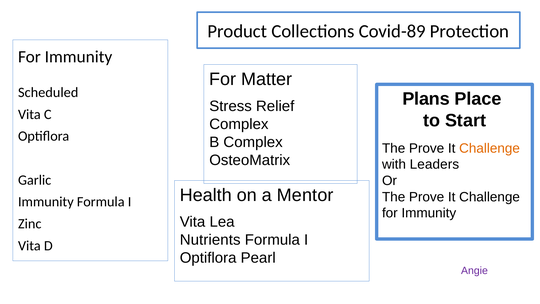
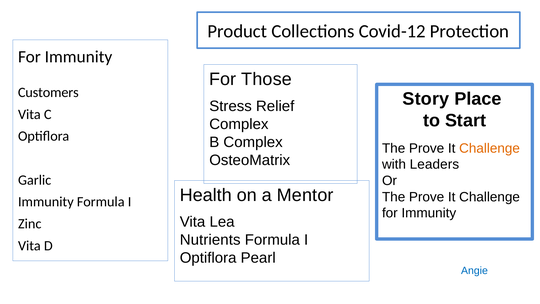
Covid-89: Covid-89 -> Covid-12
Matter: Matter -> Those
Scheduled: Scheduled -> Customers
Plans: Plans -> Story
Angie colour: purple -> blue
